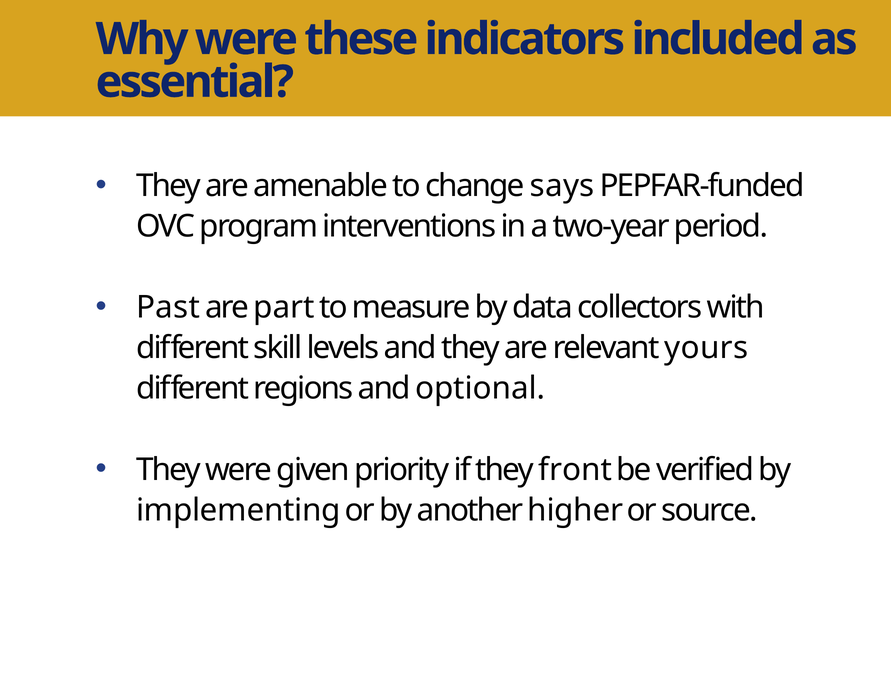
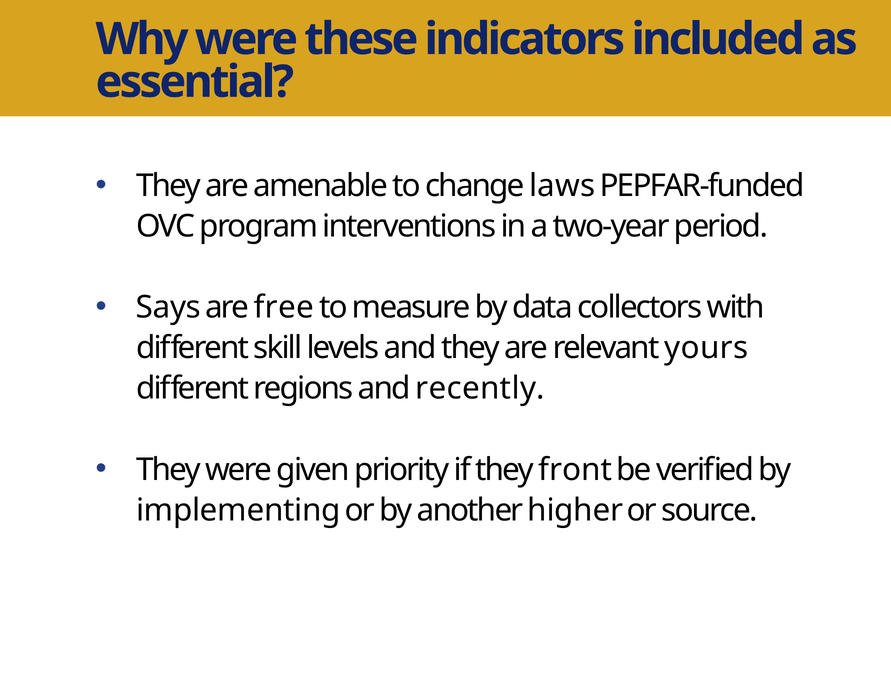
says: says -> laws
Past: Past -> Says
part: part -> free
optional: optional -> recently
